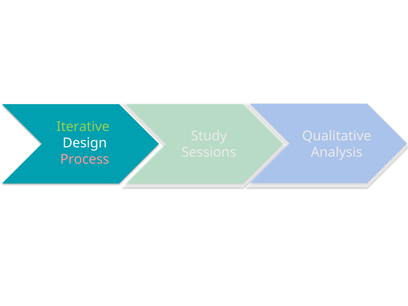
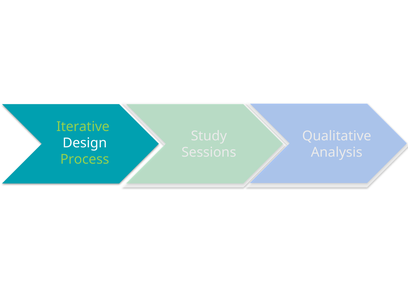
Process colour: pink -> light green
